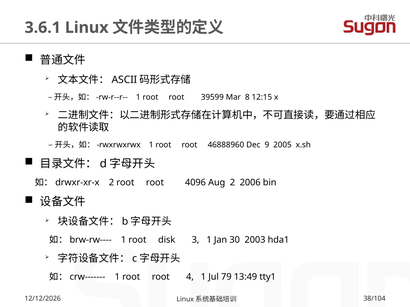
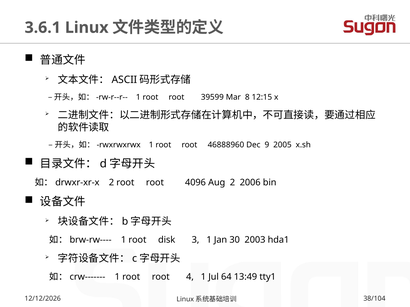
79: 79 -> 64
